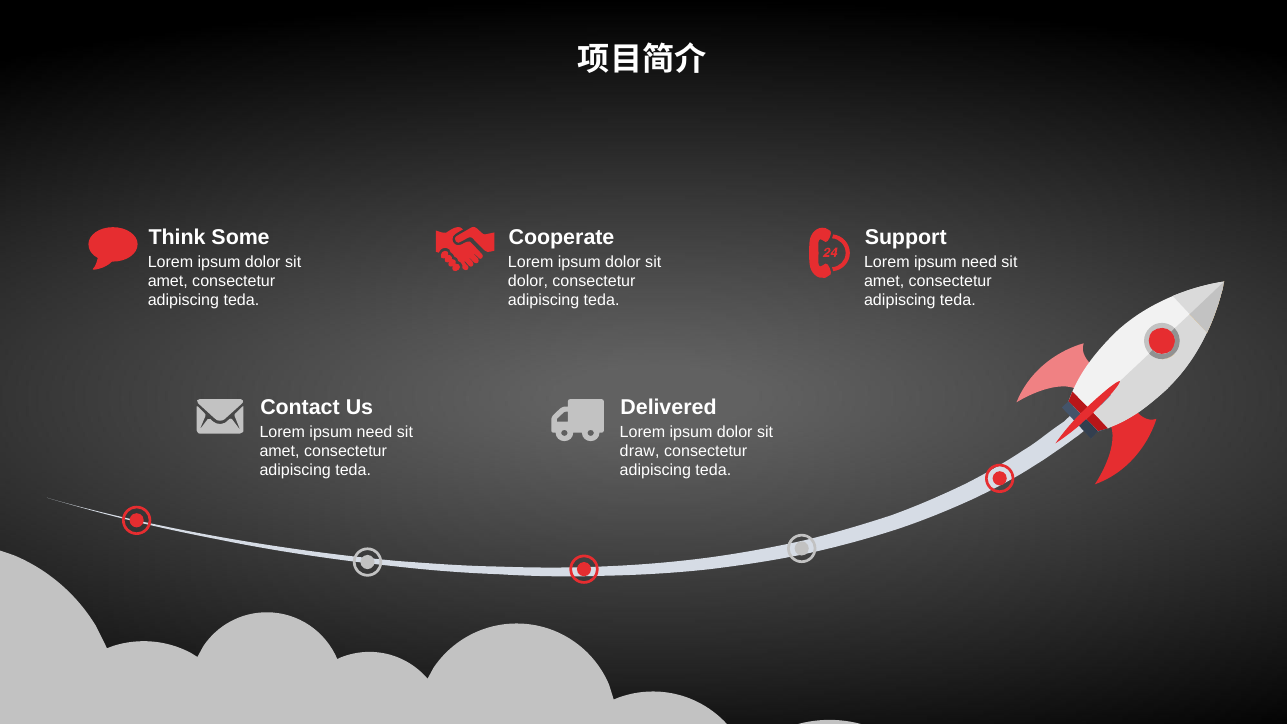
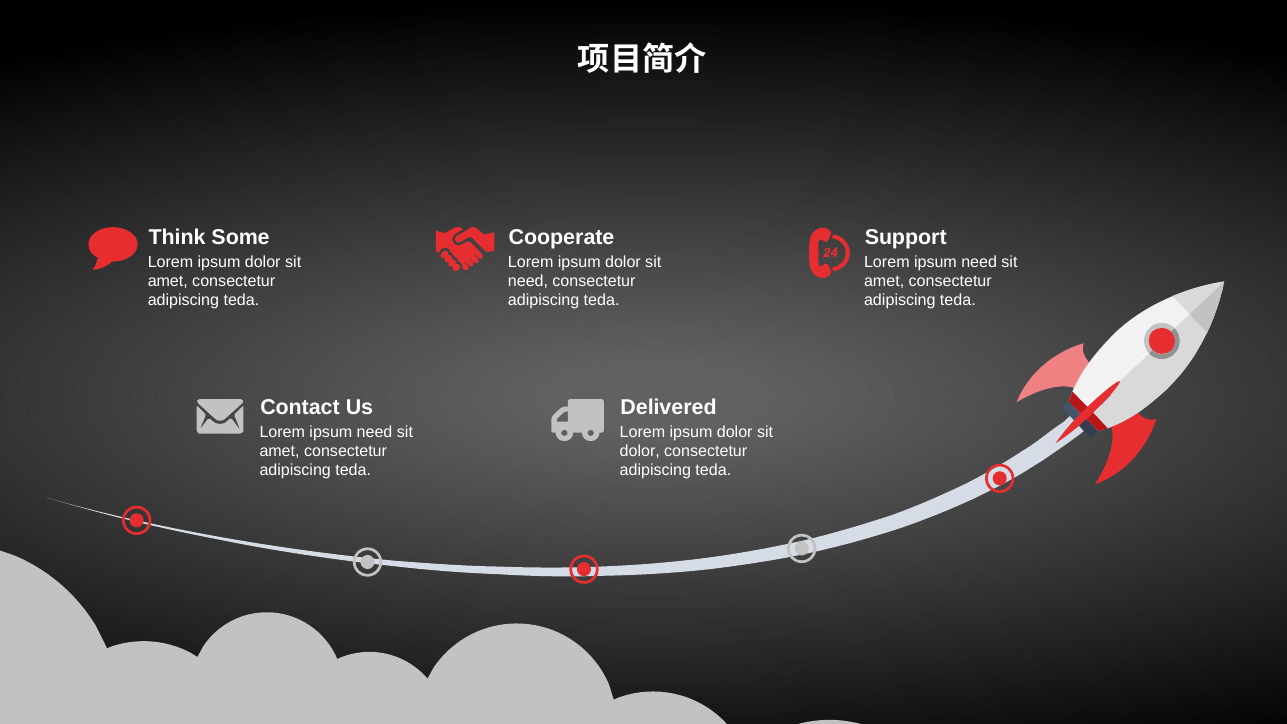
dolor at (528, 281): dolor -> need
draw at (640, 451): draw -> dolor
